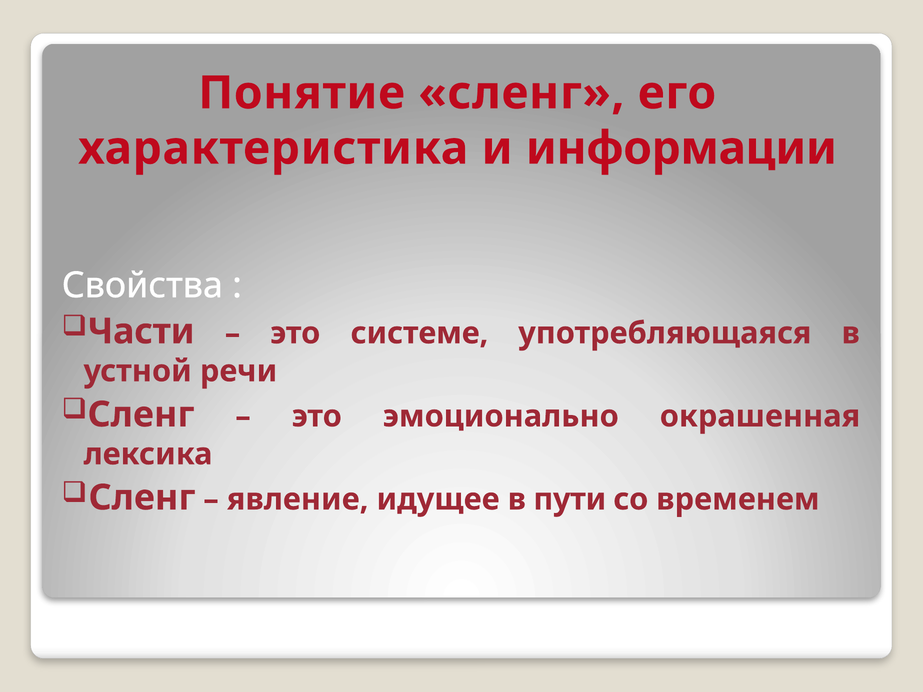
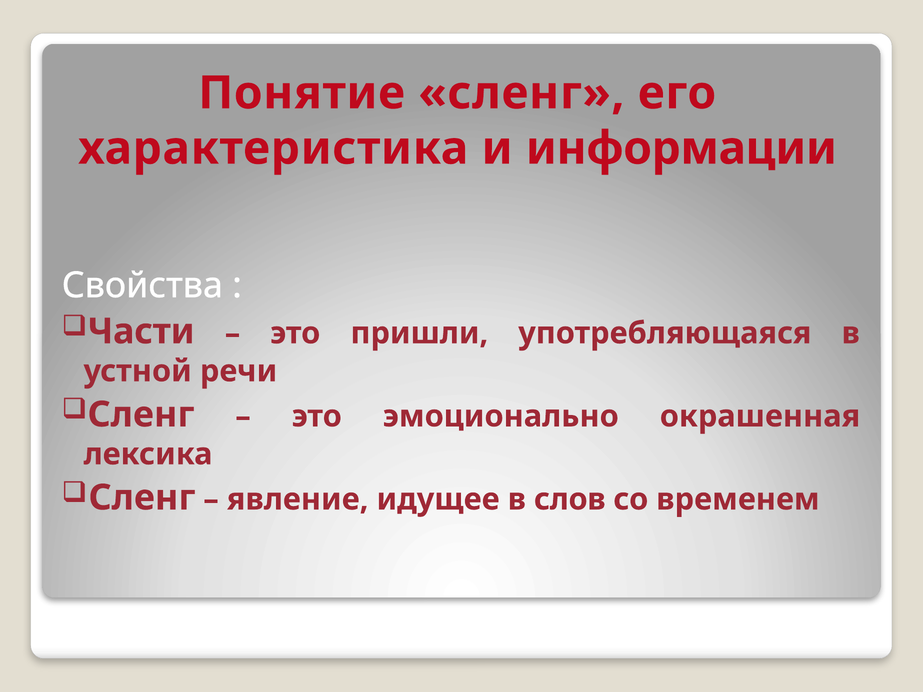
системе: системе -> пришли
пути: пути -> слов
